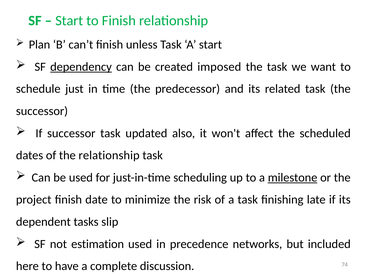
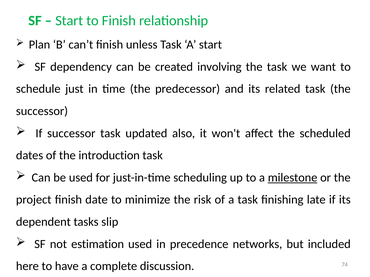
dependency underline: present -> none
imposed: imposed -> involving
the relationship: relationship -> introduction
